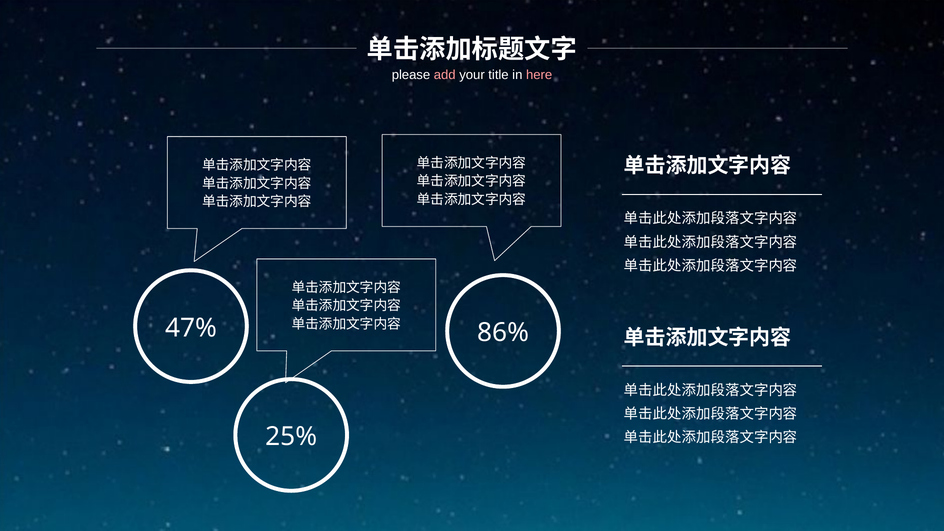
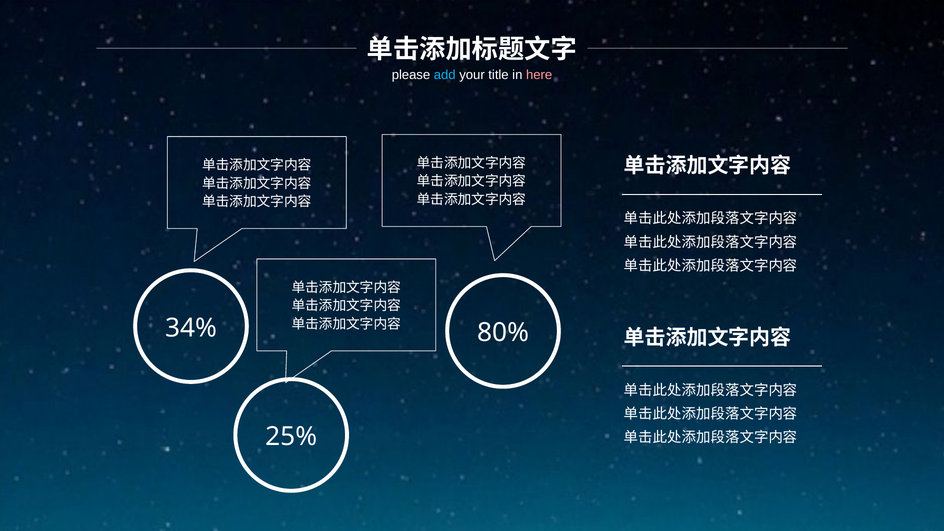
add colour: pink -> light blue
86%: 86% -> 80%
47%: 47% -> 34%
